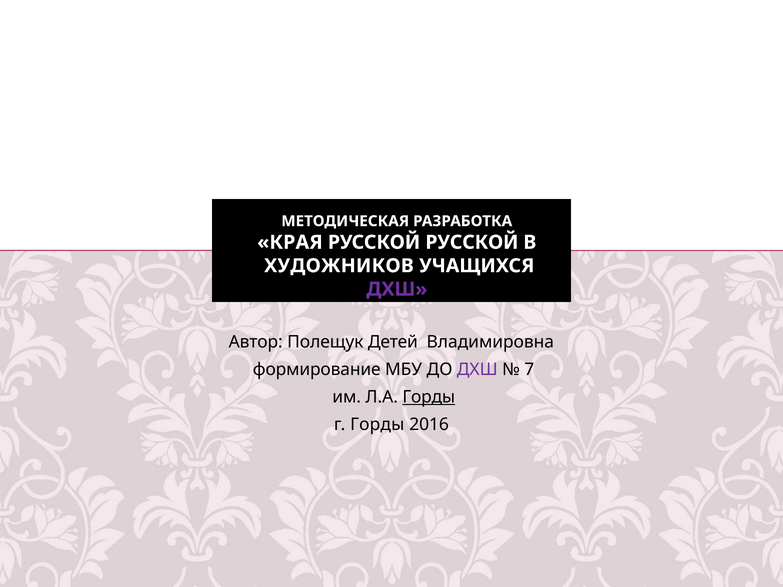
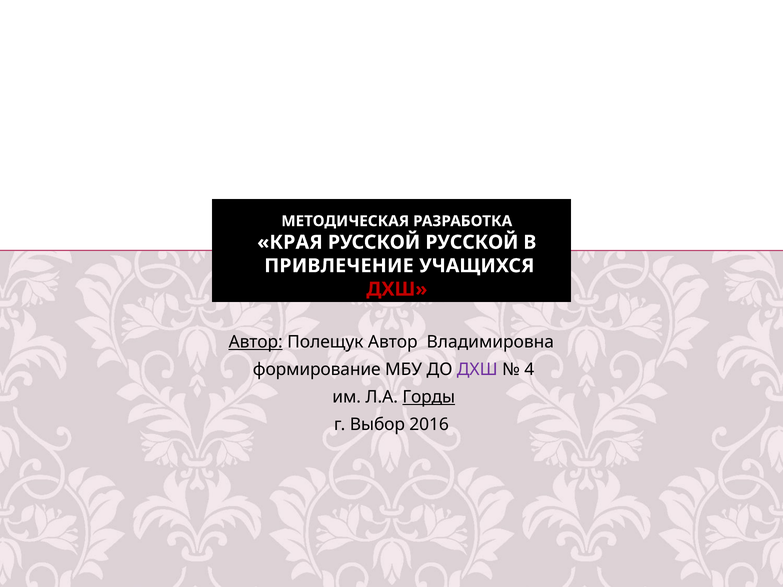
ХУДОЖНИКОВ: ХУДОЖНИКОВ -> ПРИВЛЕЧЕНИЕ
ДХШ at (397, 289) colour: purple -> red
Автор at (256, 342) underline: none -> present
Полещук Детей: Детей -> Автор
7: 7 -> 4
г Горды: Горды -> Выбор
